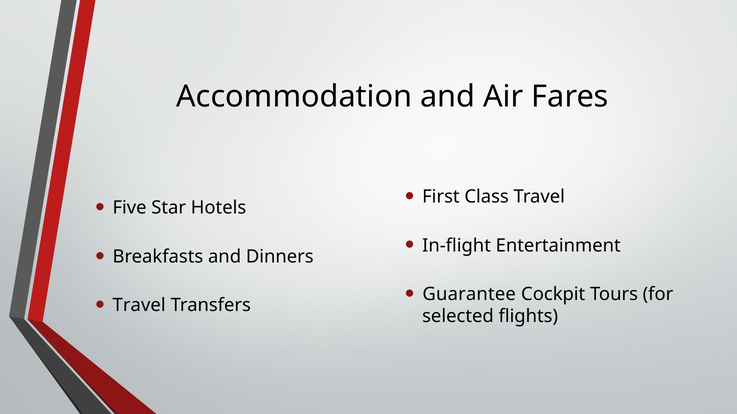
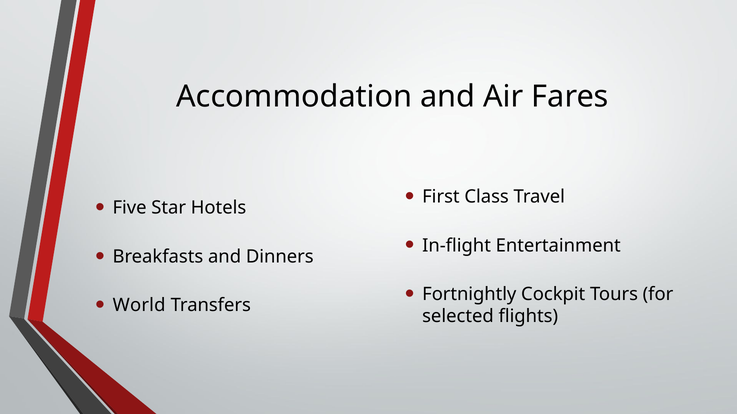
Guarantee: Guarantee -> Fortnightly
Travel at (139, 306): Travel -> World
